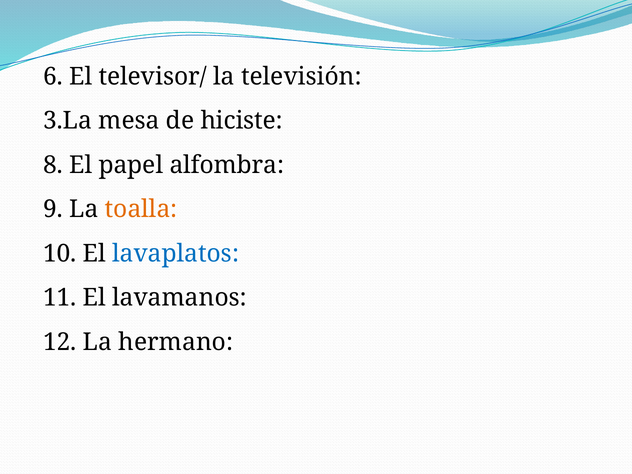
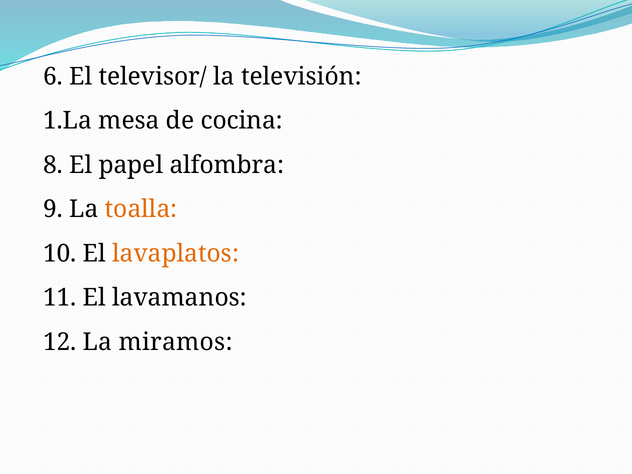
3.La: 3.La -> 1.La
hiciste: hiciste -> cocina
lavaplatos colour: blue -> orange
hermano: hermano -> miramos
